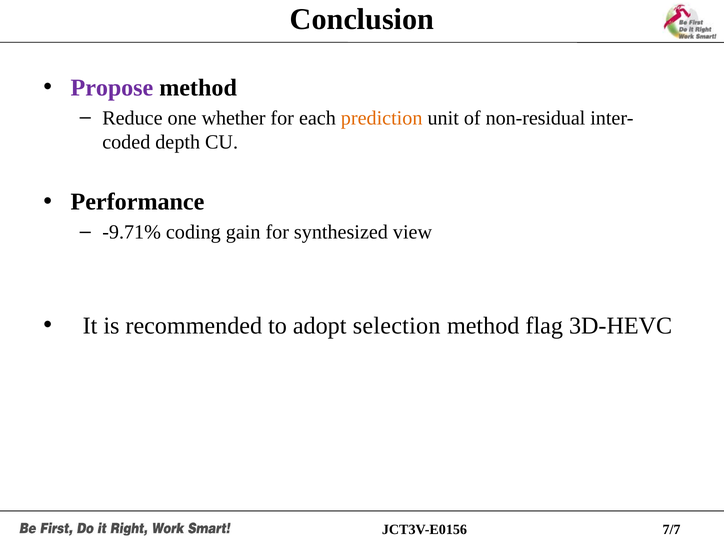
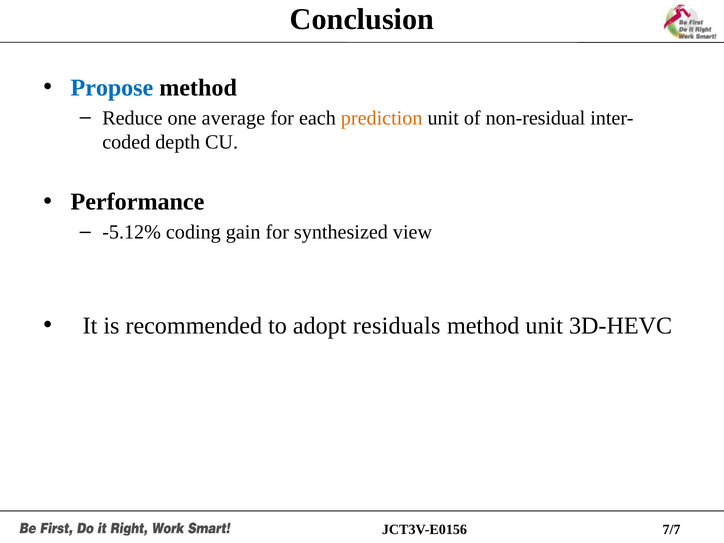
Propose colour: purple -> blue
whether: whether -> average
-9.71%: -9.71% -> -5.12%
selection: selection -> residuals
method flag: flag -> unit
